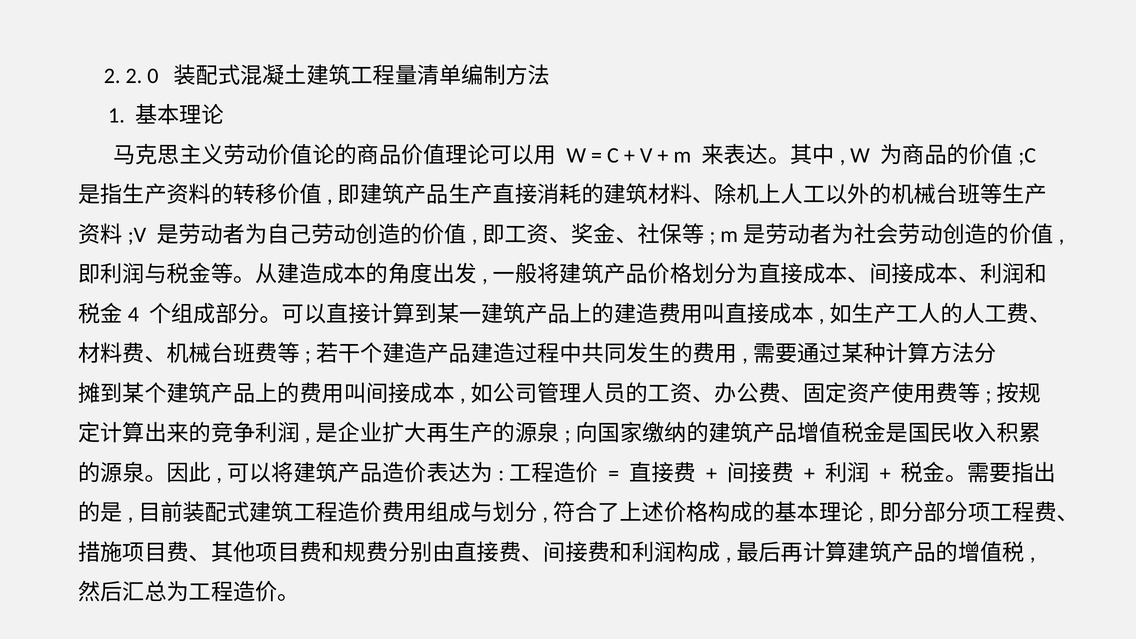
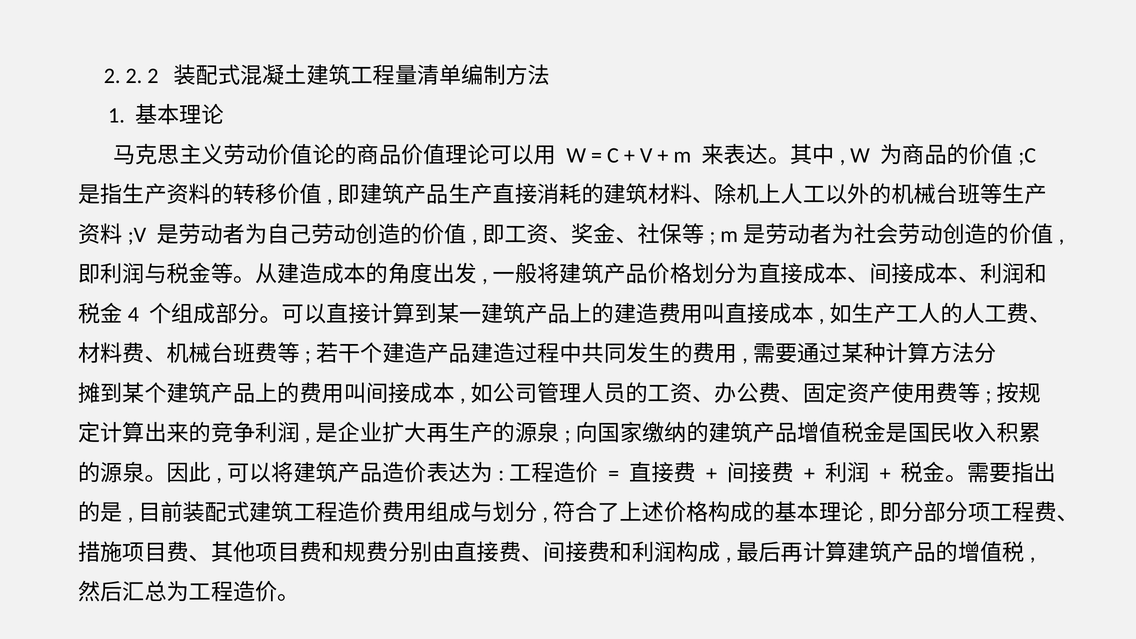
2 2 0: 0 -> 2
